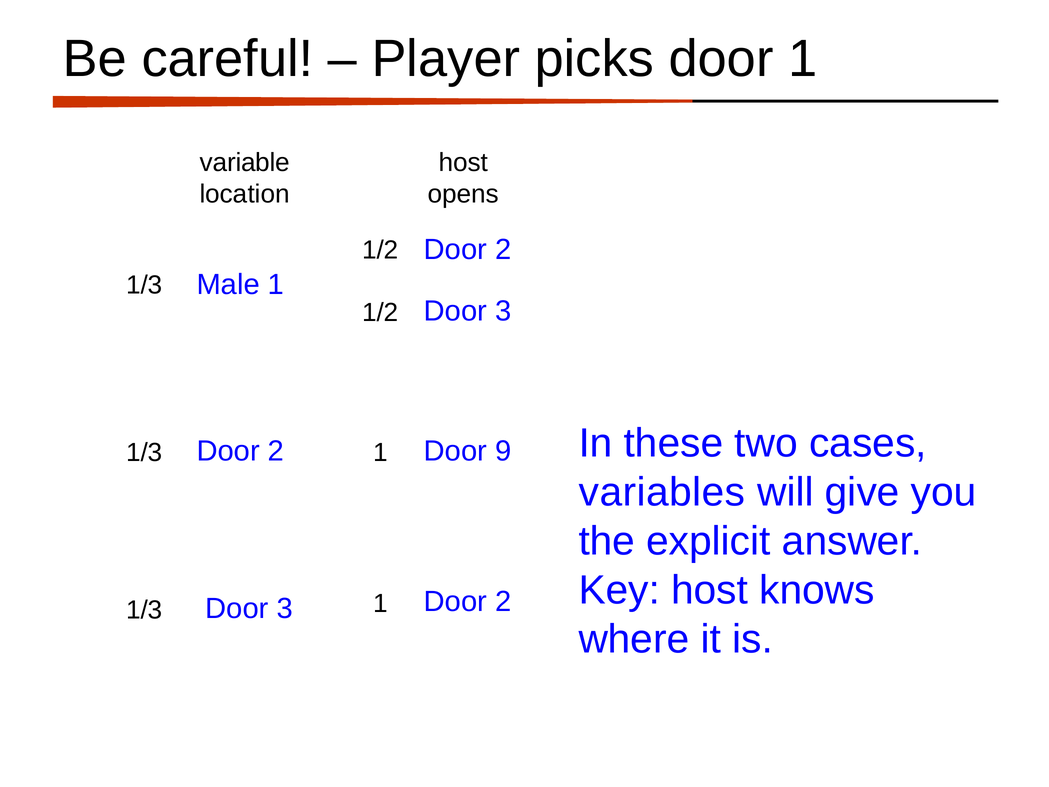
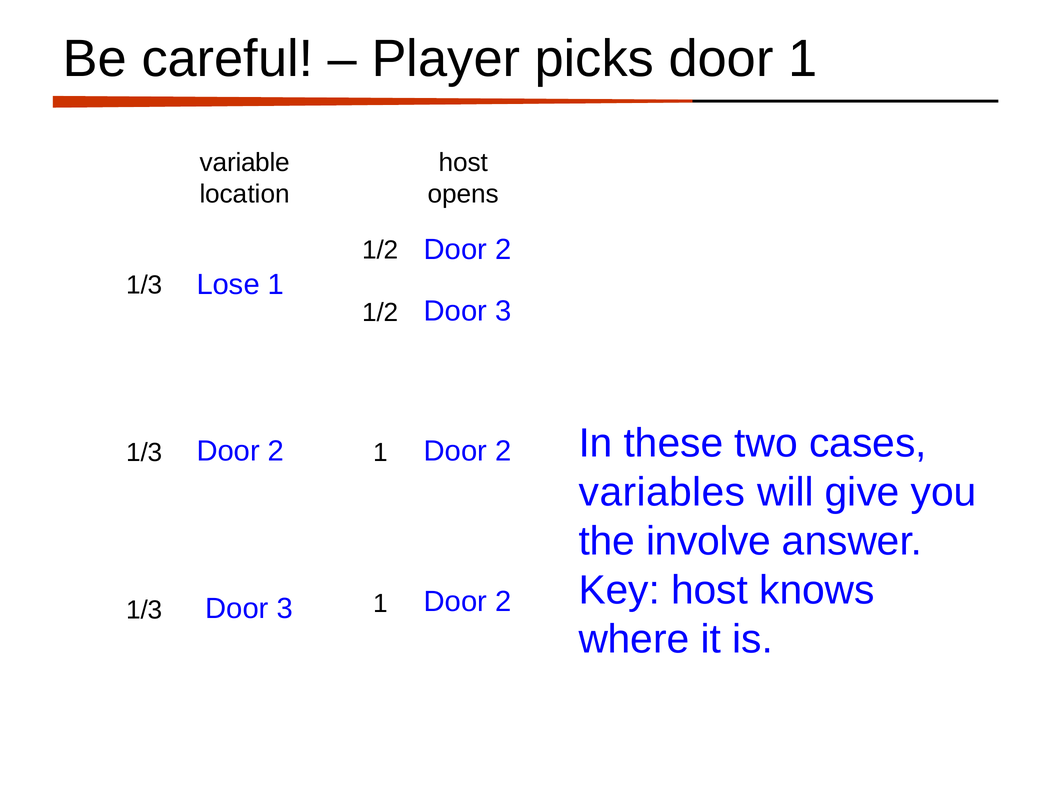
Male: Male -> Lose
9 at (503, 451): 9 -> 2
explicit: explicit -> involve
